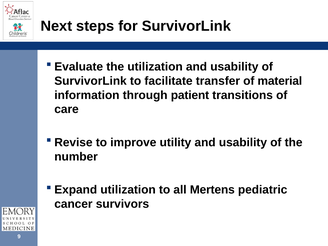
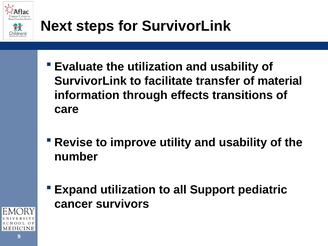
patient: patient -> effects
Mertens: Mertens -> Support
